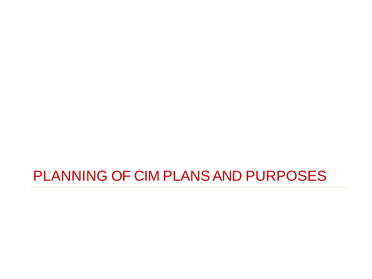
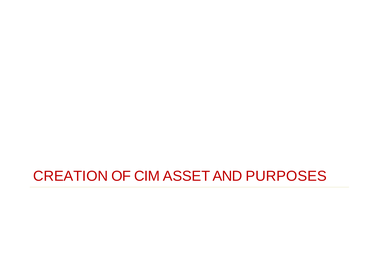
PLANNING: PLANNING -> CREATION
PLANS: PLANS -> ASSET
